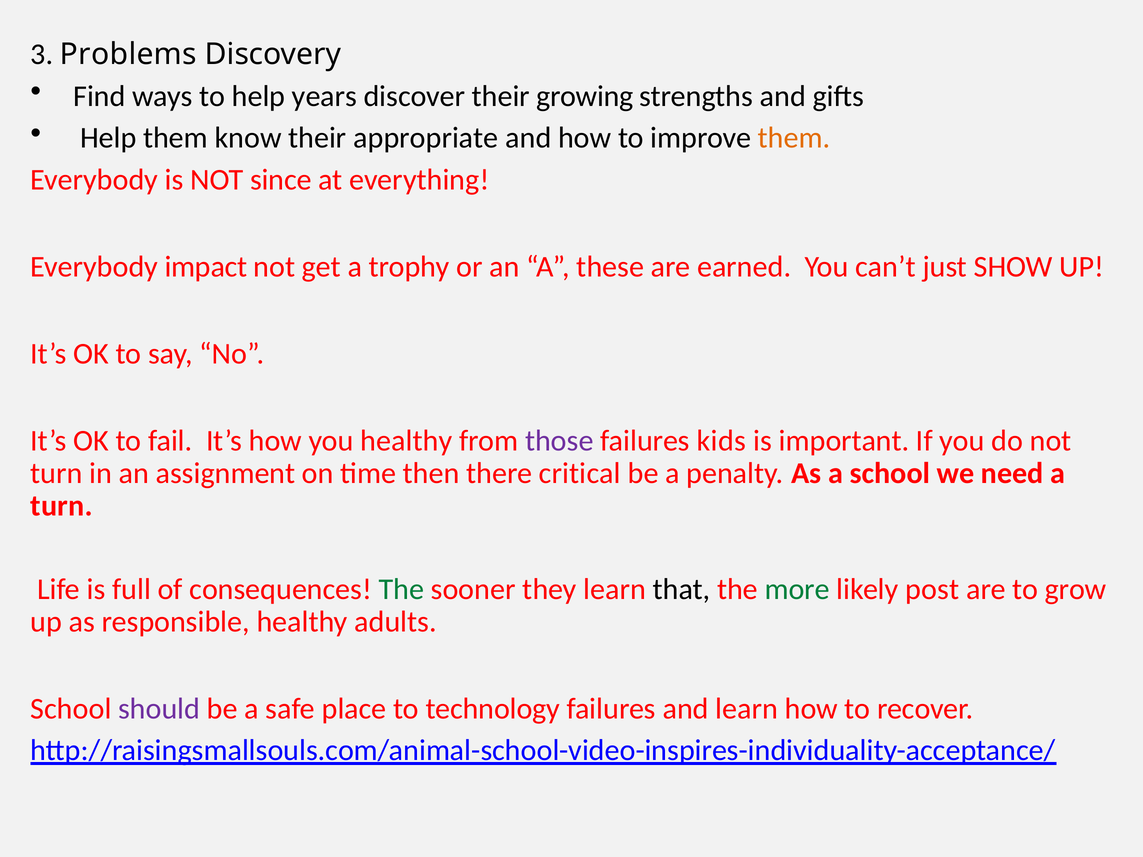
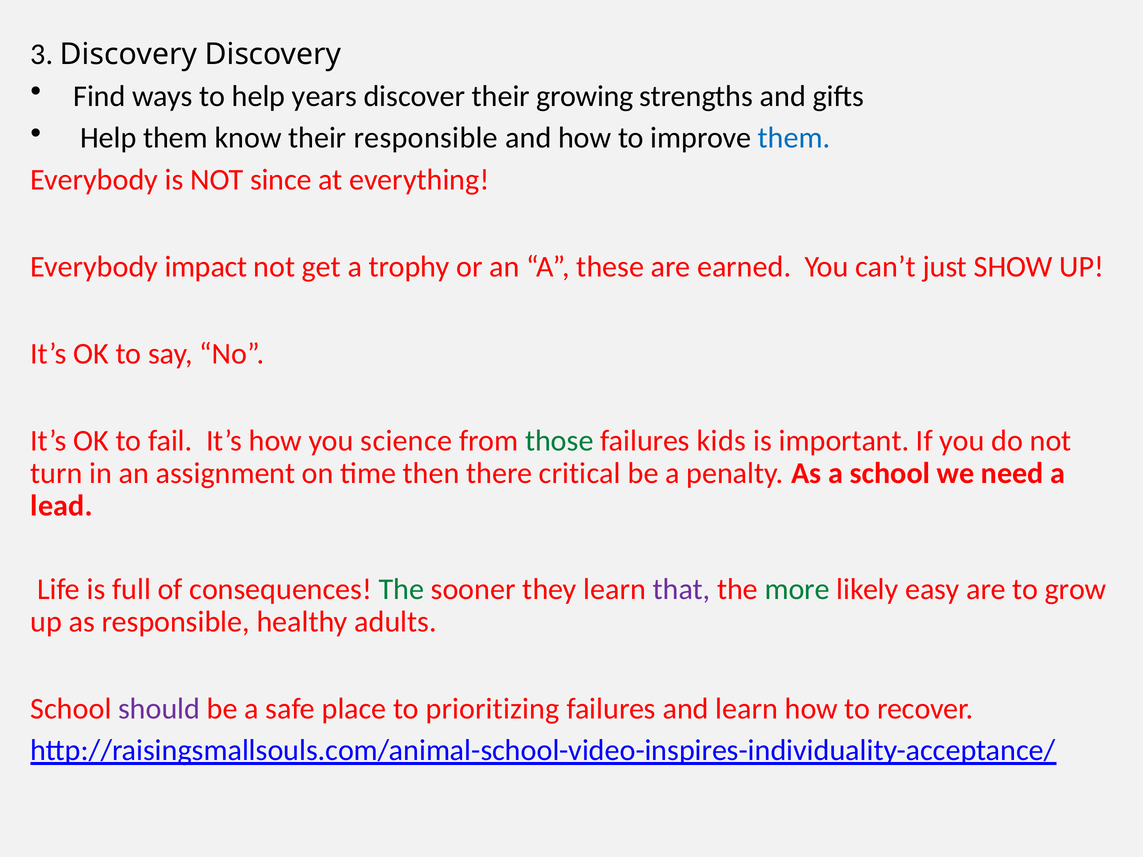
3 Problems: Problems -> Discovery
their appropriate: appropriate -> responsible
them at (794, 138) colour: orange -> blue
you healthy: healthy -> science
those colour: purple -> green
turn at (62, 506): turn -> lead
that colour: black -> purple
post: post -> easy
technology: technology -> prioritizing
